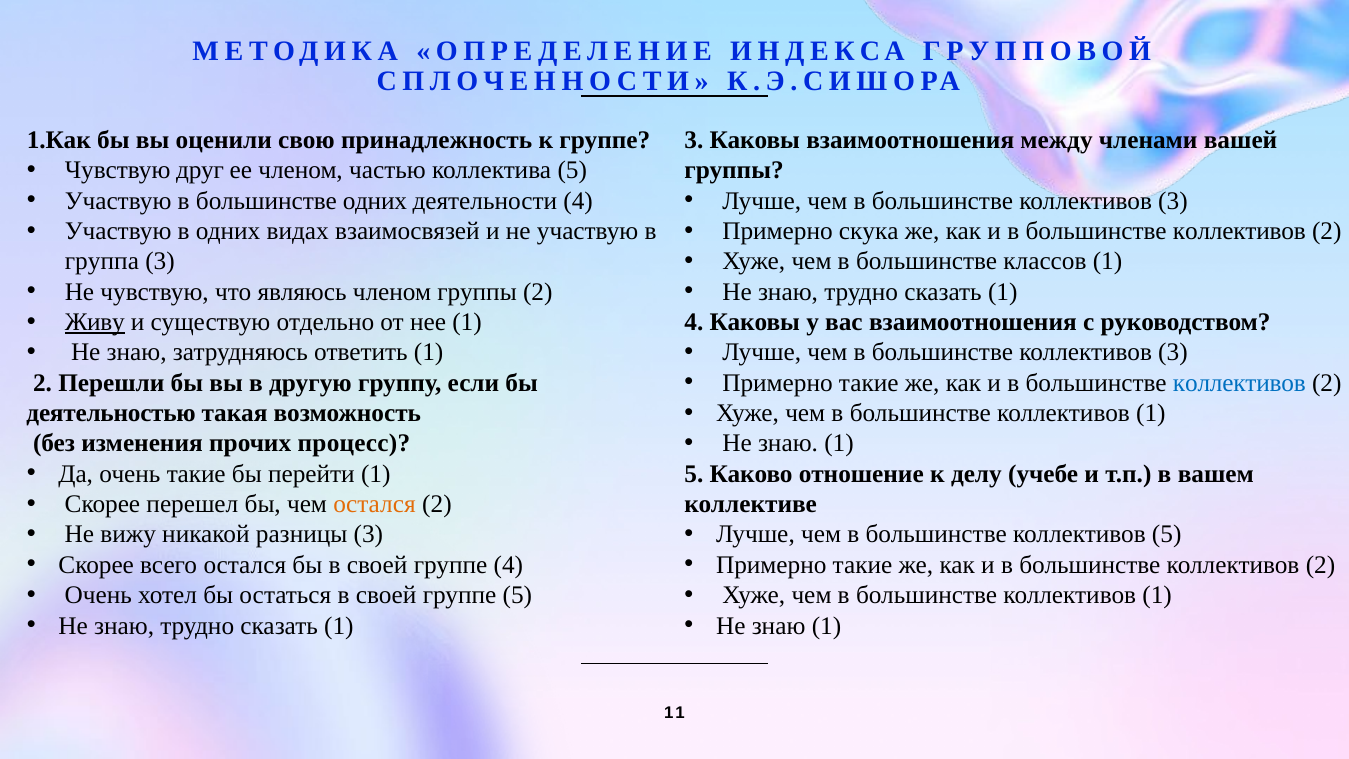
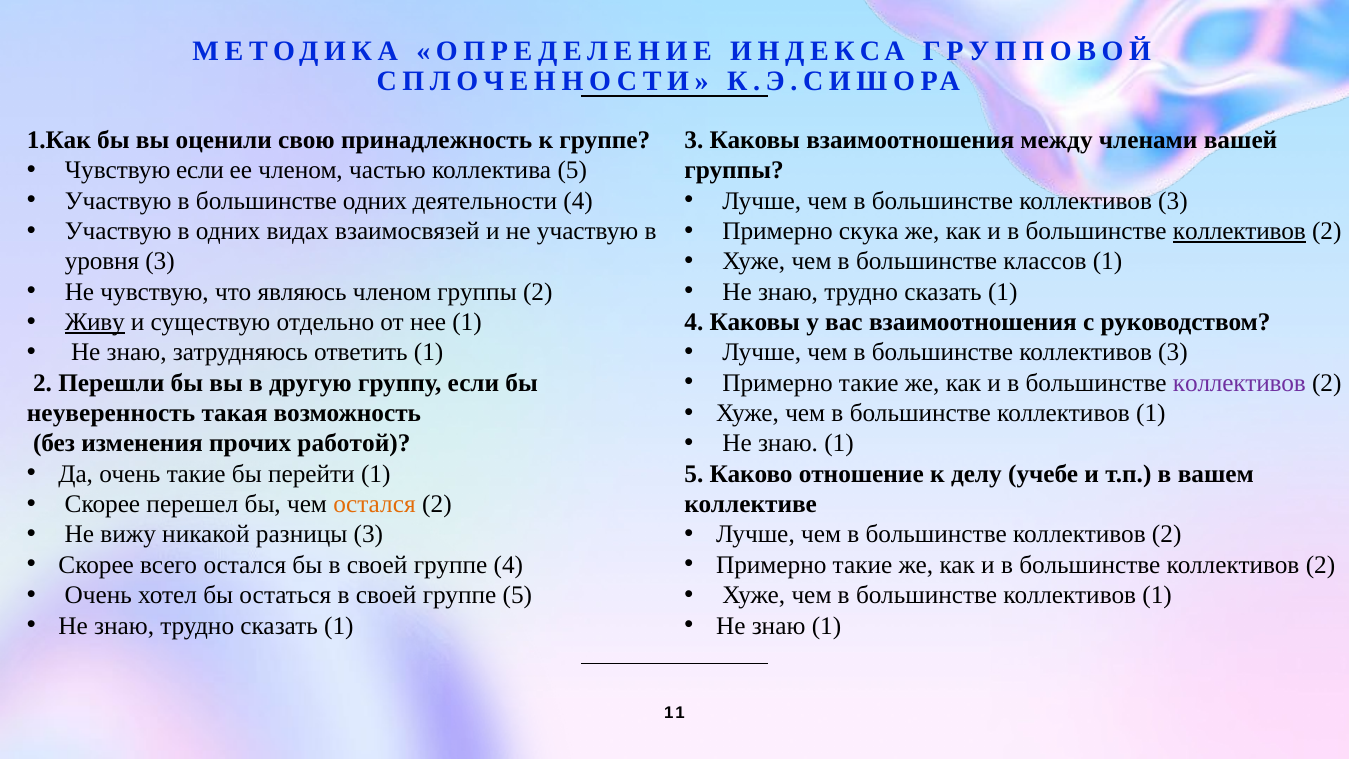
Чувствую друг: друг -> если
коллективов at (1239, 231) underline: none -> present
группа: группа -> уровня
коллективов at (1239, 383) colour: blue -> purple
деятельностью: деятельностью -> неуверенность
процесс: процесс -> работой
5 at (1167, 534): 5 -> 2
